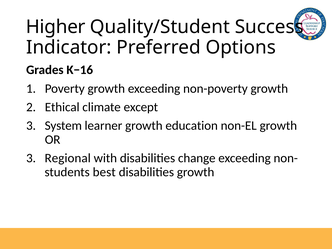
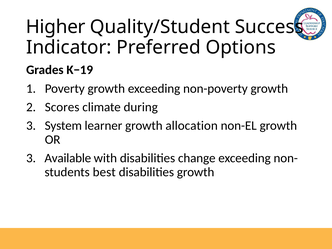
K−16: K−16 -> K−19
Ethical: Ethical -> Scores
except: except -> during
education: education -> allocation
Regional: Regional -> Available
